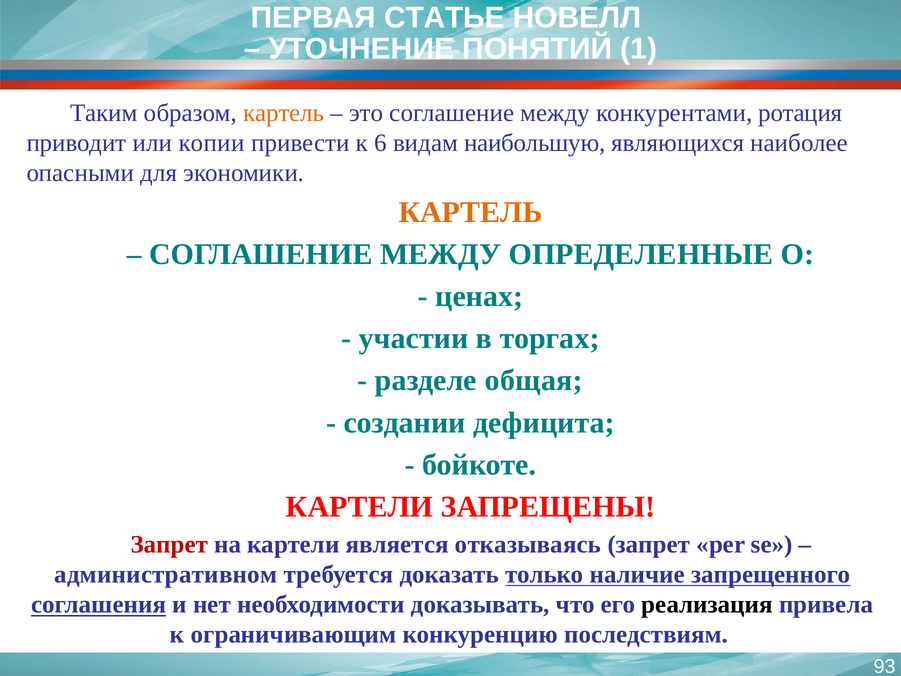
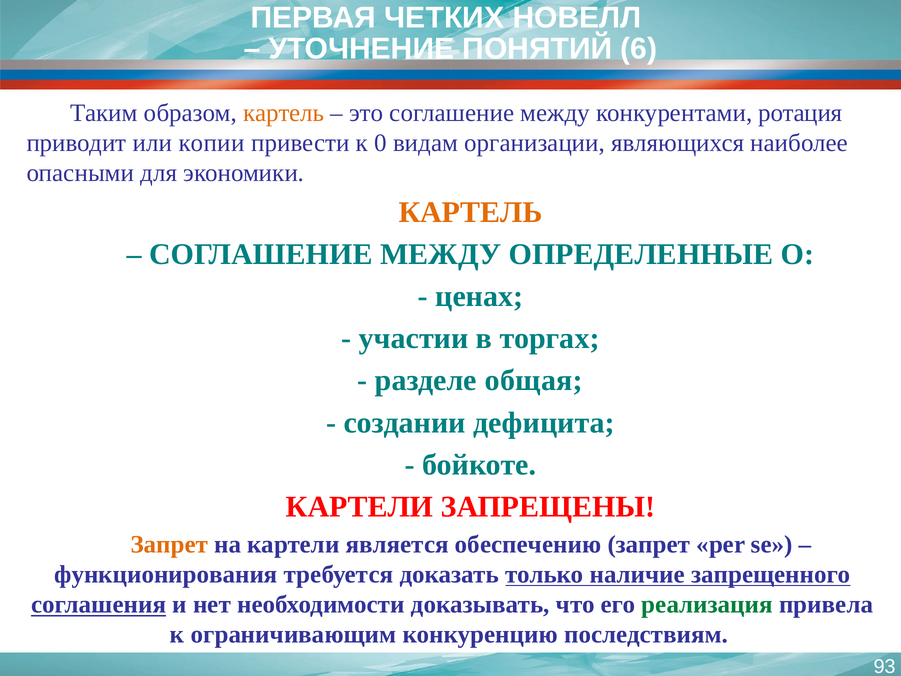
СТАТЬЕ: СТАТЬЕ -> ЧЕТКИХ
1: 1 -> 6
6: 6 -> 0
наибольшую: наибольшую -> организации
Запрет at (169, 544) colour: red -> orange
отказываясь: отказываясь -> обеспечению
административном: административном -> функционирования
реализация colour: black -> green
